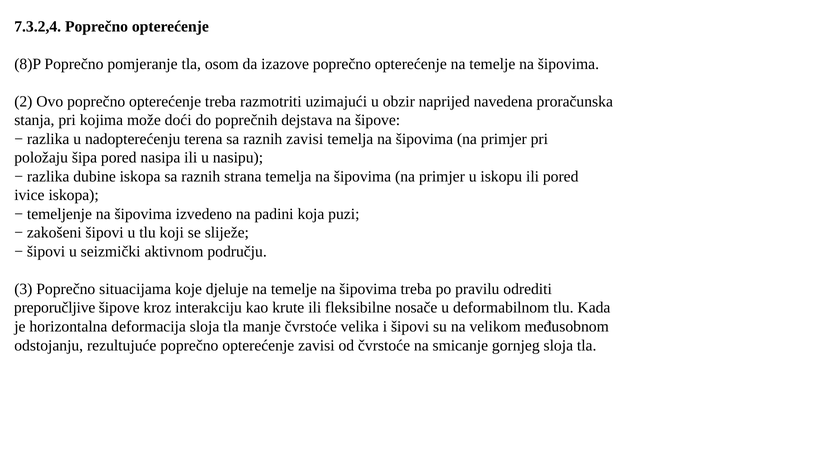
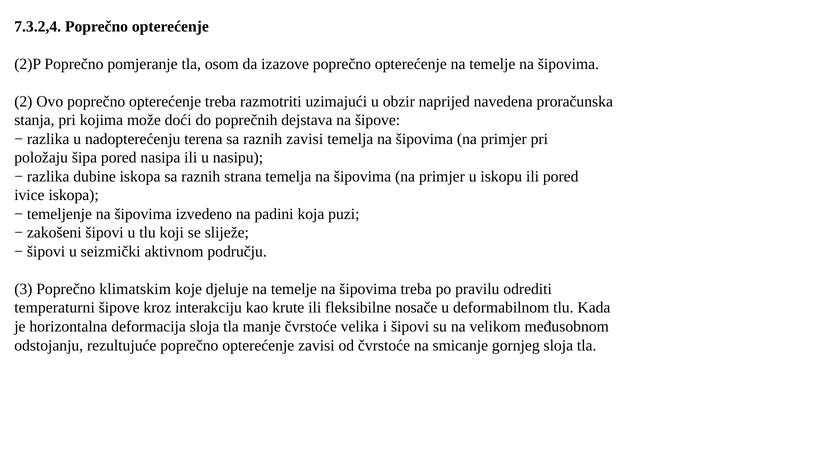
8)P: 8)P -> 2)P
situacijama: situacijama -> klimatskim
preporučljive: preporučljive -> temperaturni
